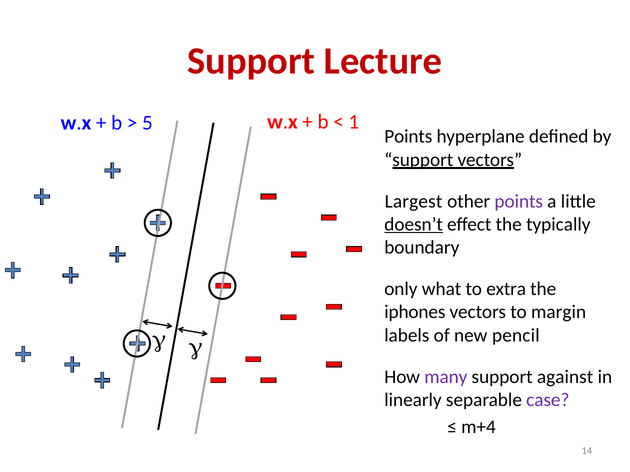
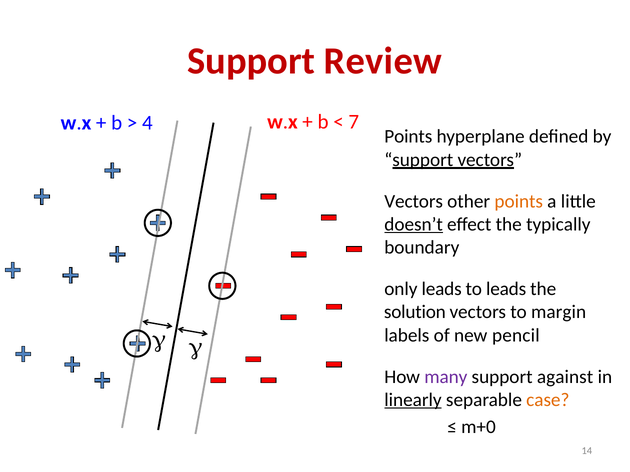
Lecture: Lecture -> Review
5: 5 -> 4
1: 1 -> 7
Largest at (413, 202): Largest -> Vectors
points at (519, 202) colour: purple -> orange
only what: what -> leads
to extra: extra -> leads
iphones: iphones -> solution
linearly underline: none -> present
case colour: purple -> orange
m+4: m+4 -> m+0
